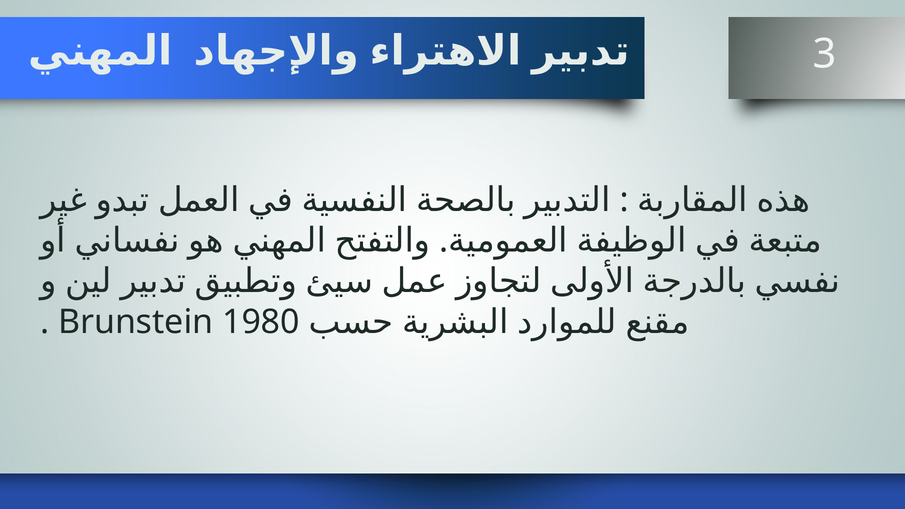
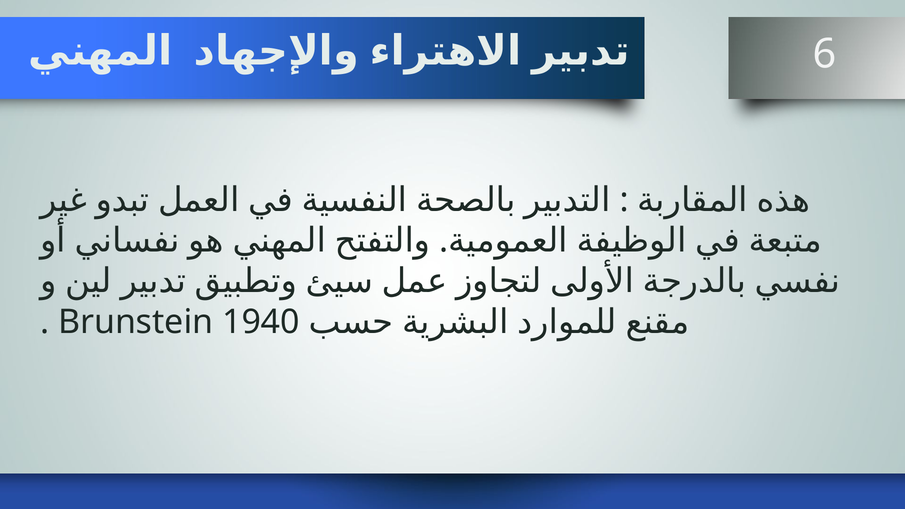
3: 3 -> 6
1980: 1980 -> 1940
